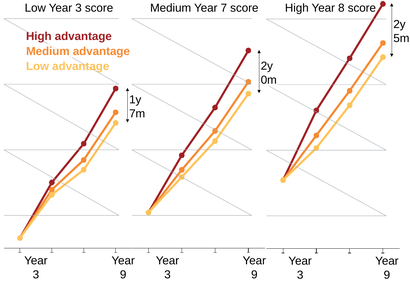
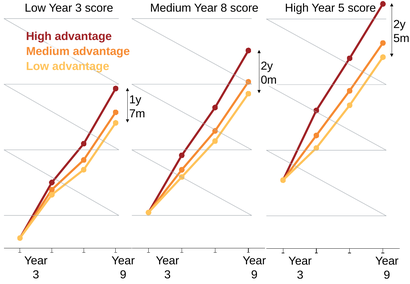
7: 7 -> 8
8: 8 -> 5
